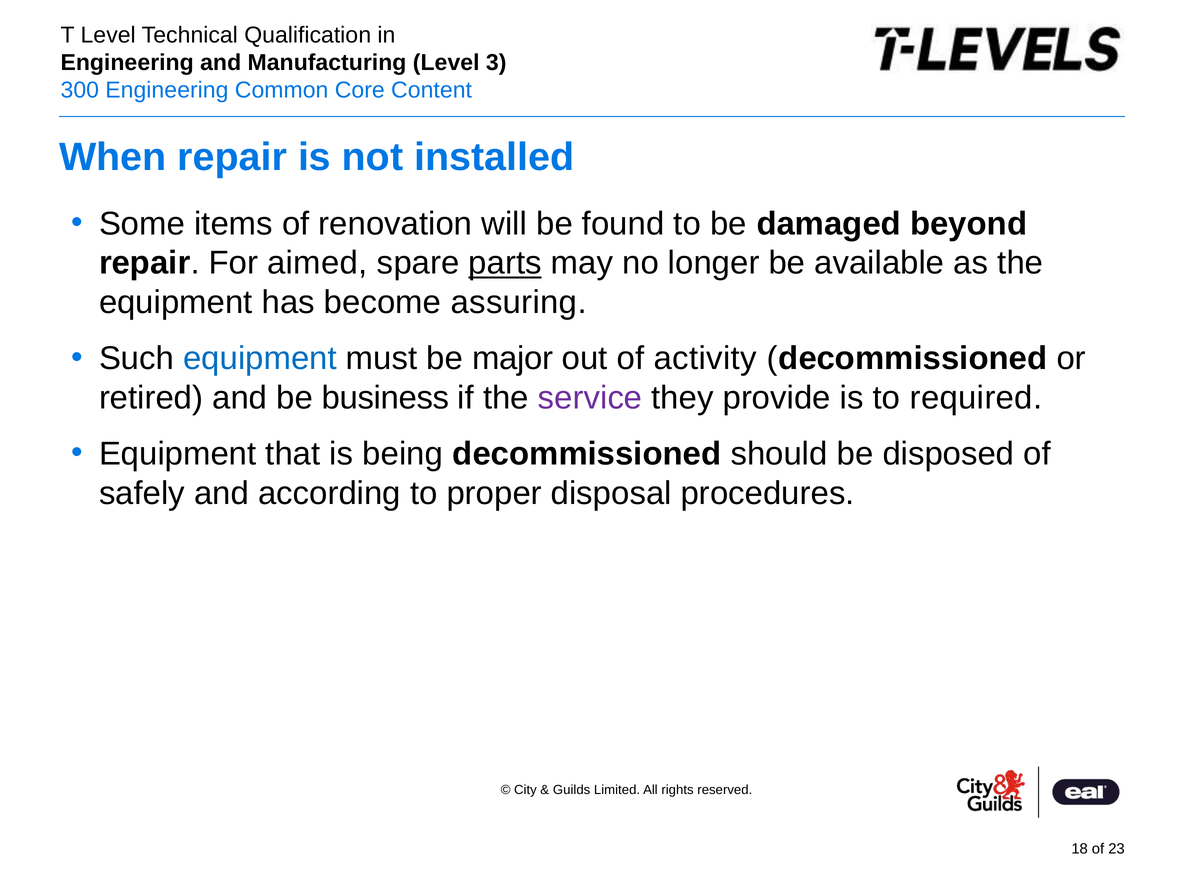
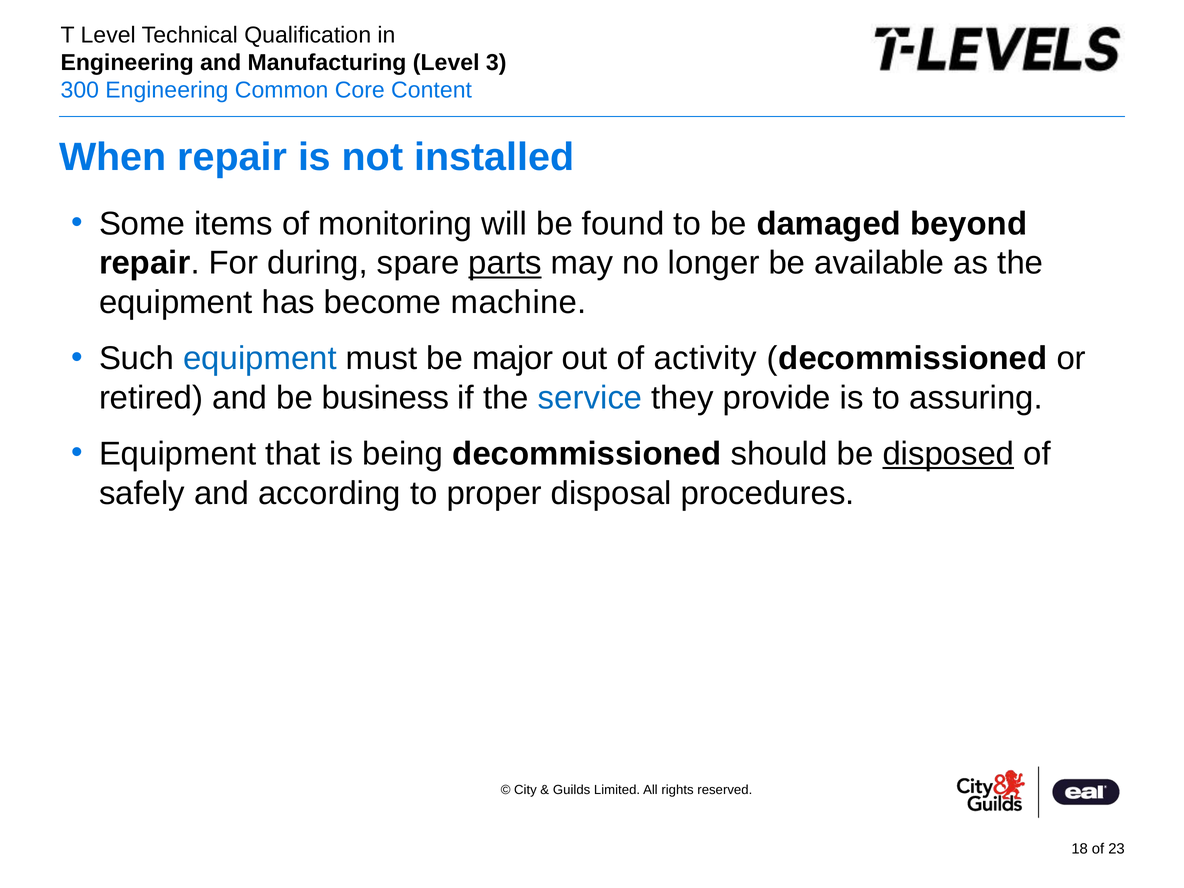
renovation: renovation -> monitoring
aimed: aimed -> during
assuring: assuring -> machine
service colour: purple -> blue
required: required -> assuring
disposed underline: none -> present
